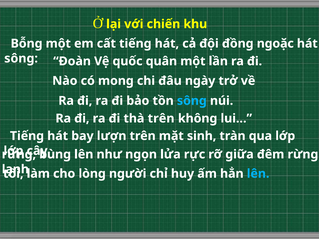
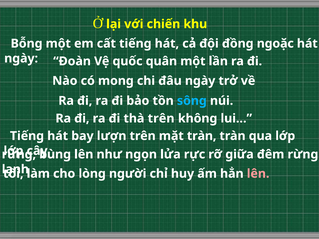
sông at (21, 58): sông -> ngày
mặt sinh: sinh -> tràn
lên at (258, 174) colour: light blue -> pink
